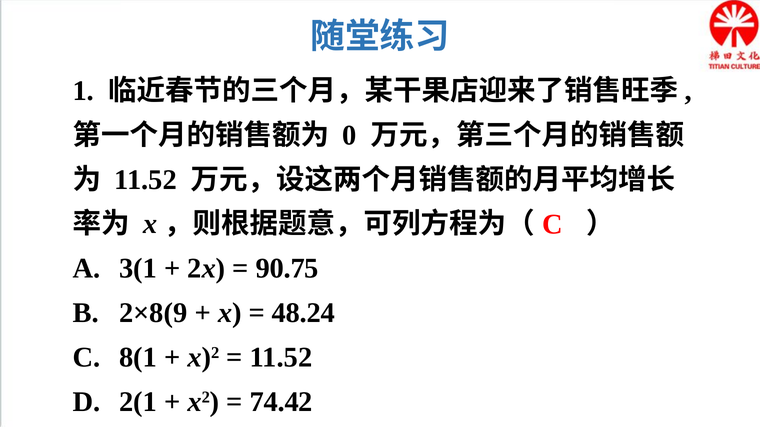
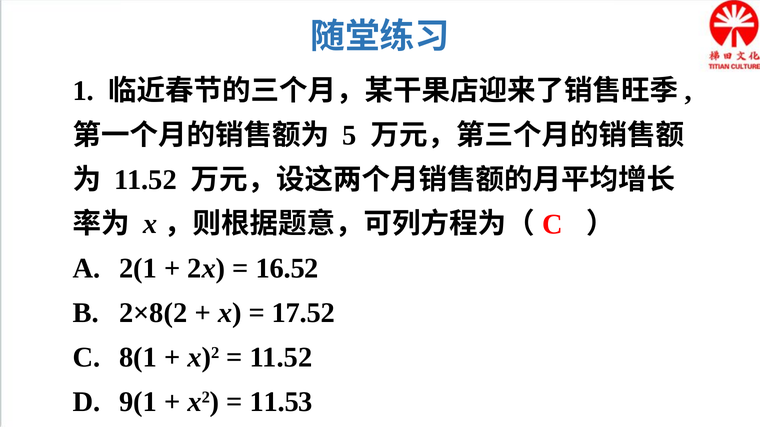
0: 0 -> 5
3(1: 3(1 -> 2(1
90.75: 90.75 -> 16.52
2×8(9: 2×8(9 -> 2×8(2
48.24: 48.24 -> 17.52
2(1: 2(1 -> 9(1
74.42: 74.42 -> 11.53
